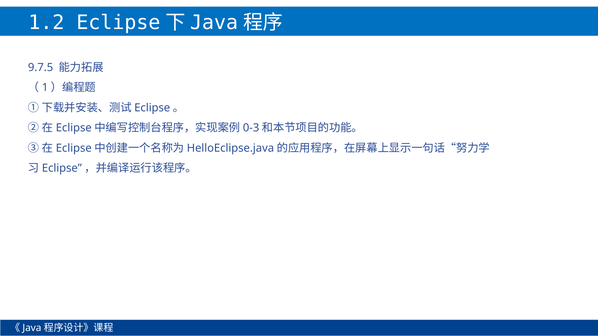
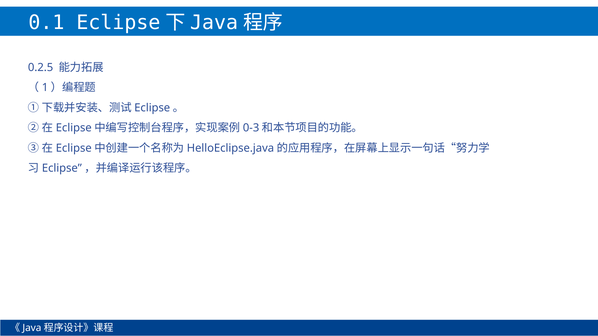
1.2: 1.2 -> 0.1
9.7.5: 9.7.5 -> 0.2.5
